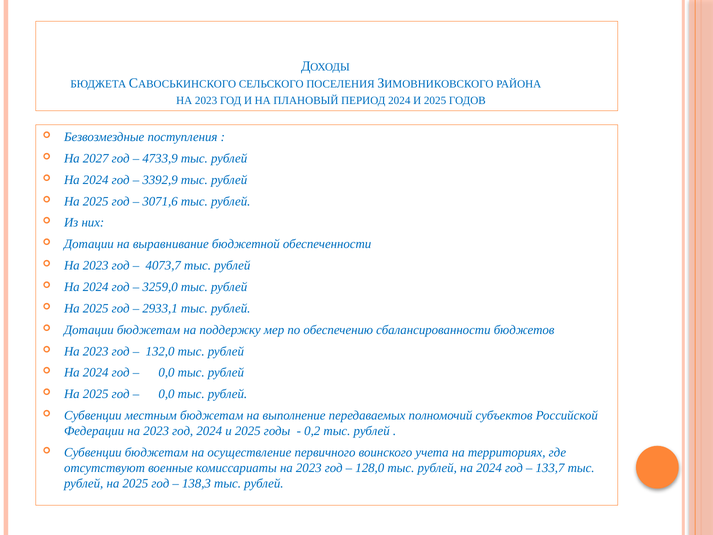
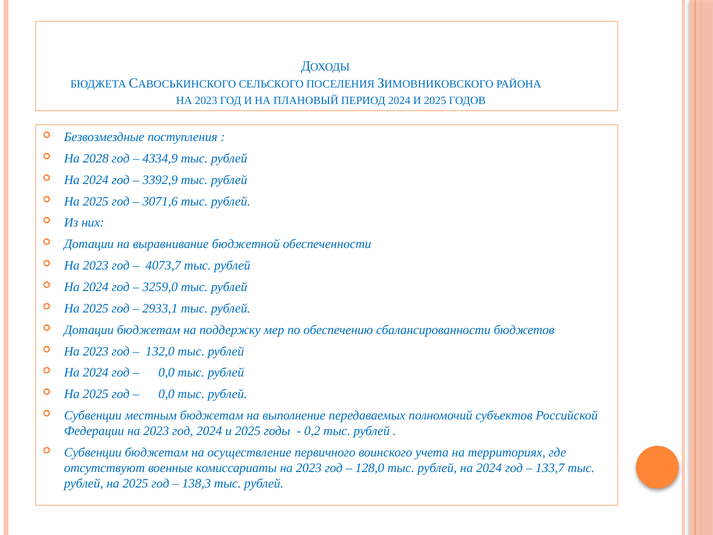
2027: 2027 -> 2028
4733,9: 4733,9 -> 4334,9
